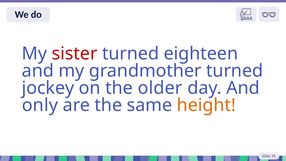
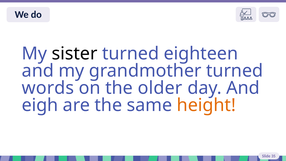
sister colour: red -> black
jockey: jockey -> words
only: only -> eigh
